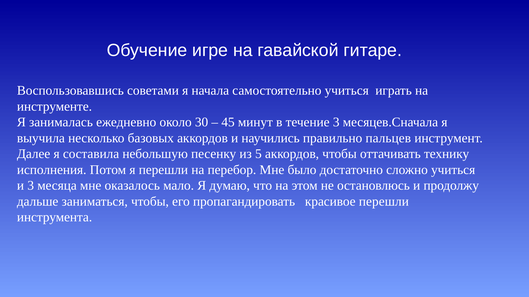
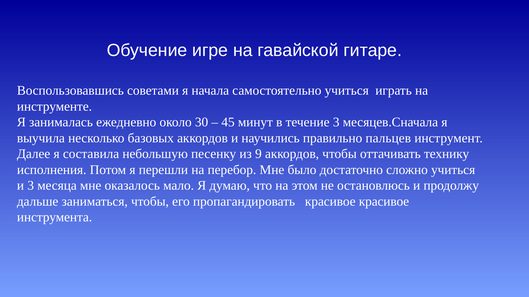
5: 5 -> 9
красивое перешли: перешли -> красивое
